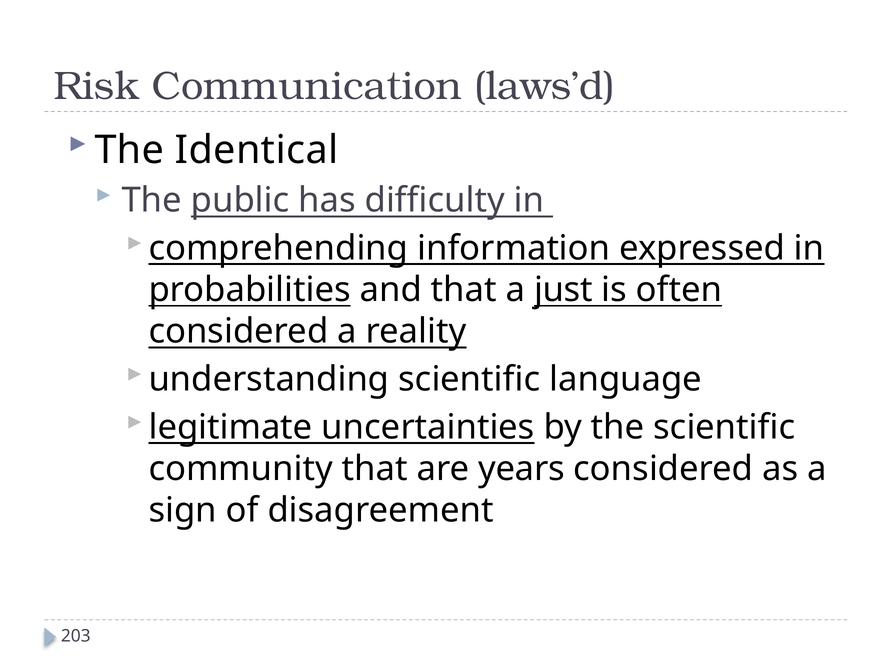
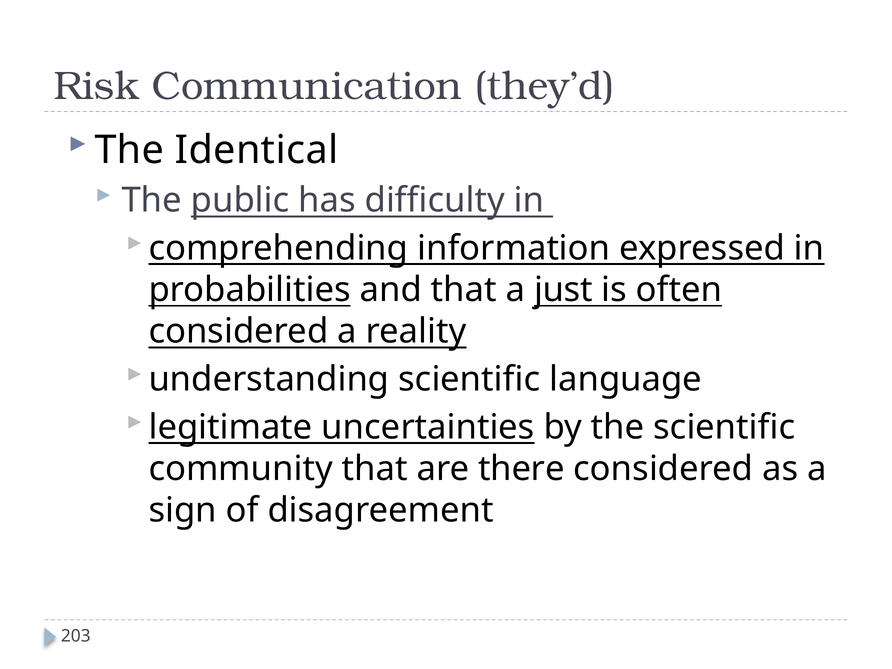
laws’d: laws’d -> they’d
years: years -> there
